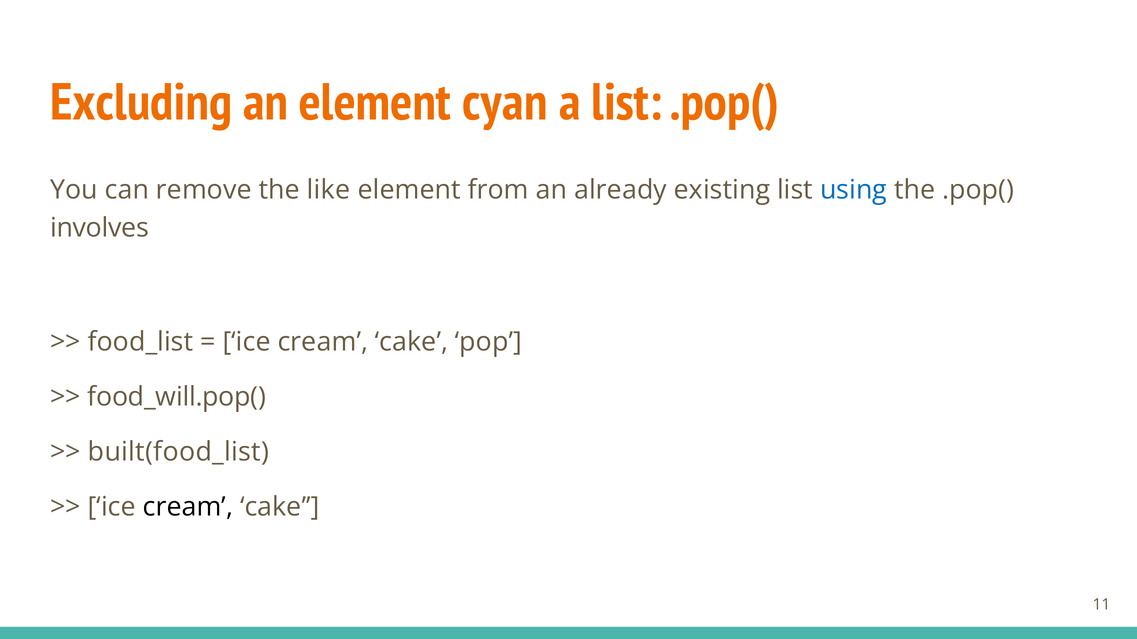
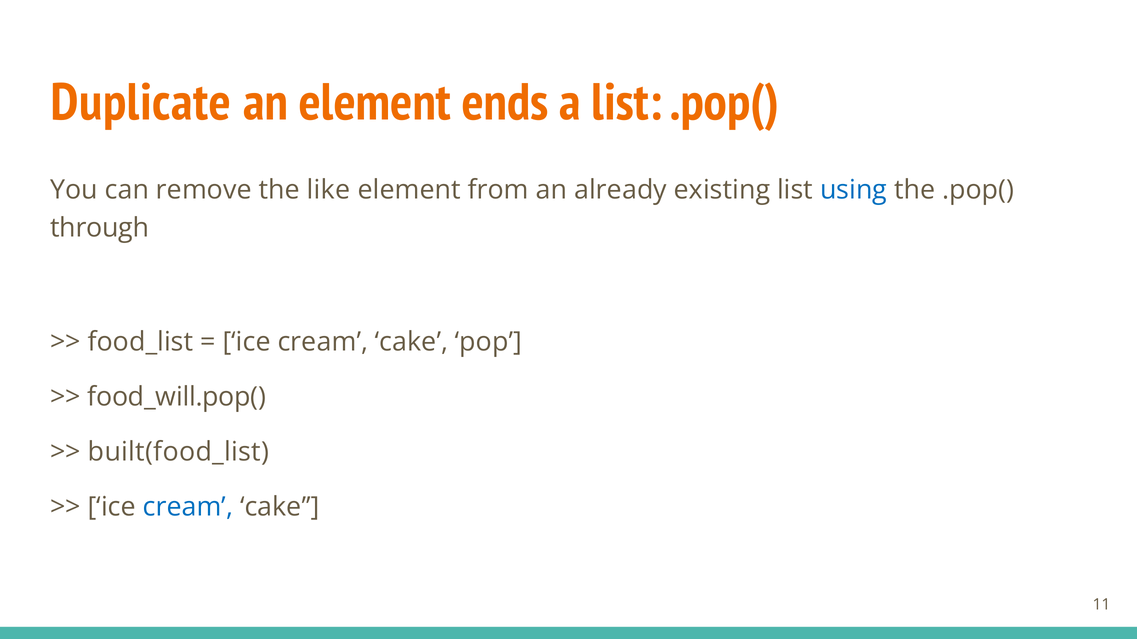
Excluding: Excluding -> Duplicate
cyan: cyan -> ends
involves: involves -> through
cream at (188, 507) colour: black -> blue
